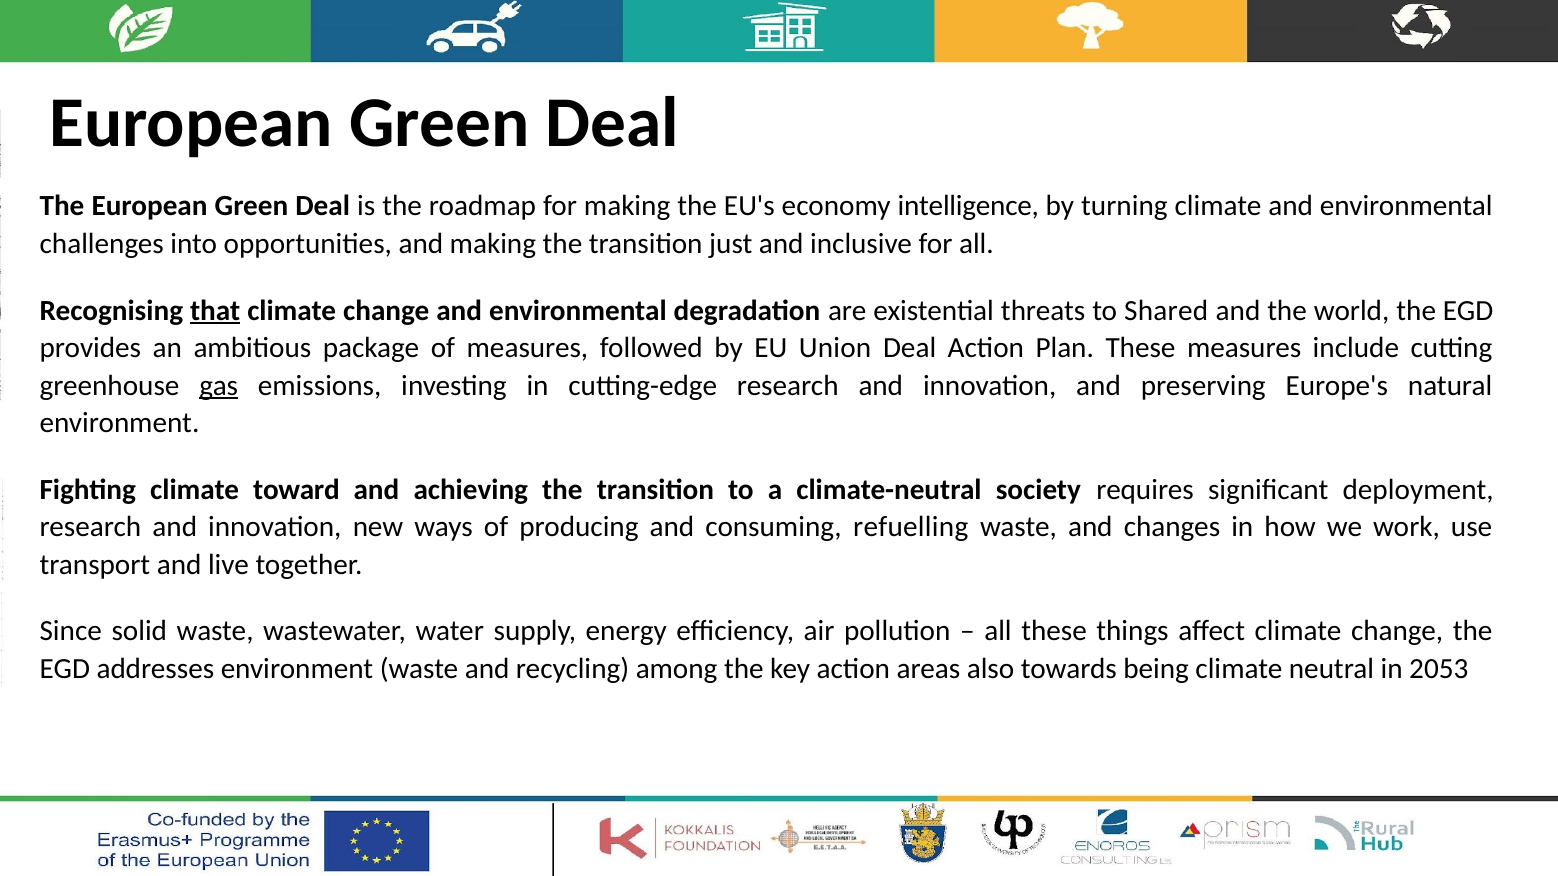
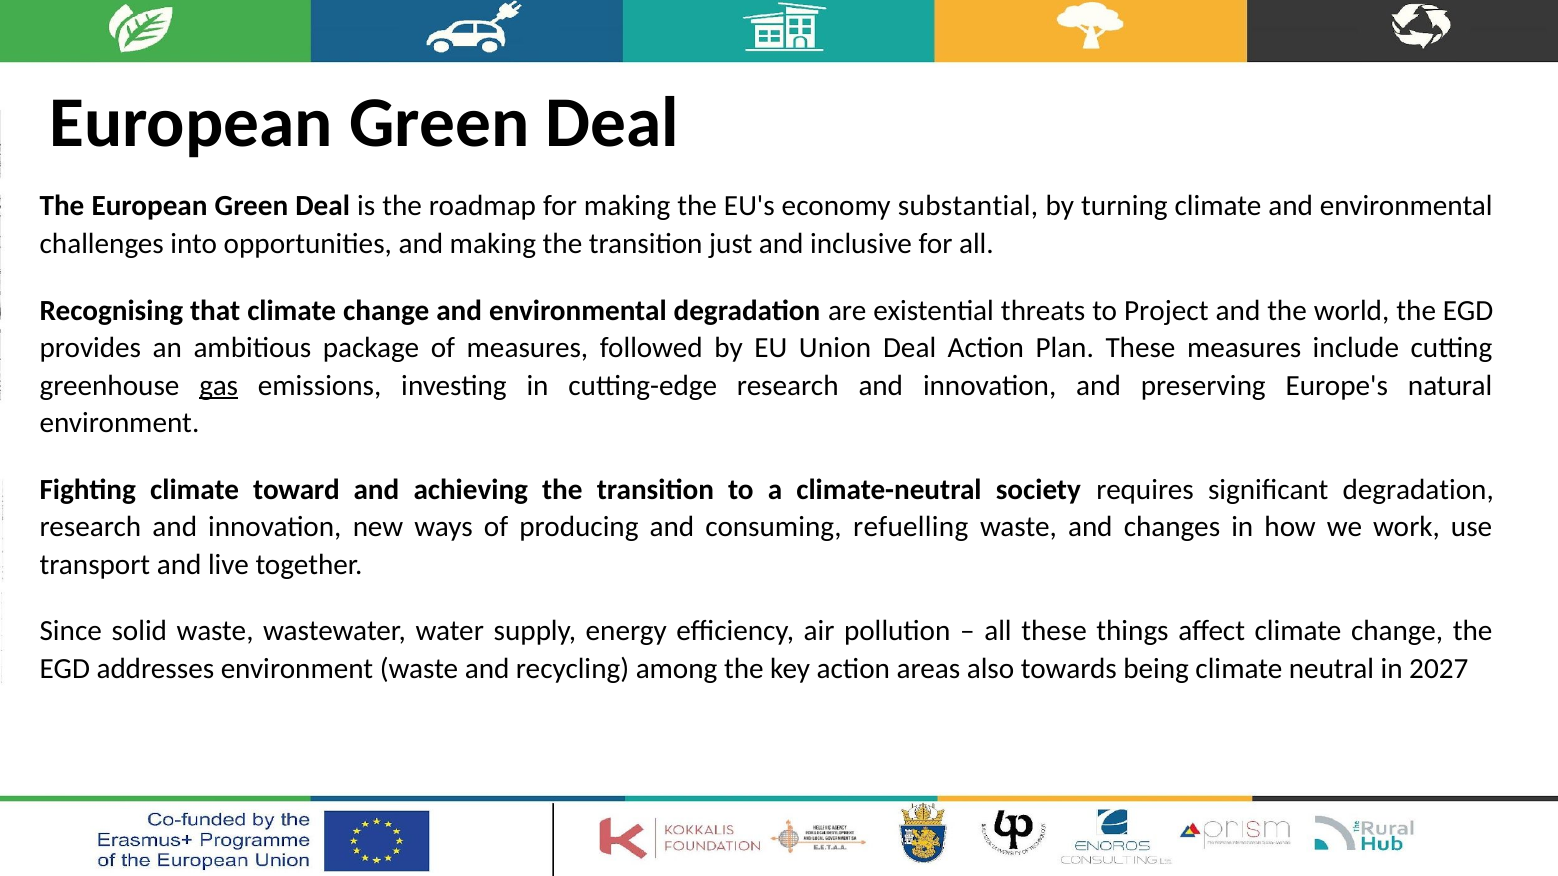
intelligence: intelligence -> substantial
that underline: present -> none
Shared: Shared -> Project
significant deployment: deployment -> degradation
2053: 2053 -> 2027
